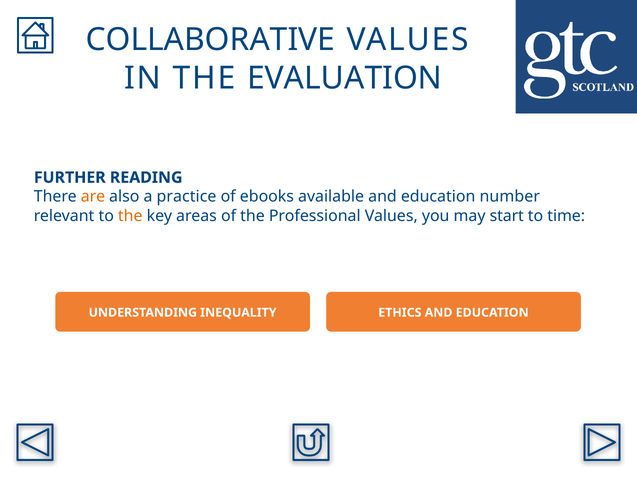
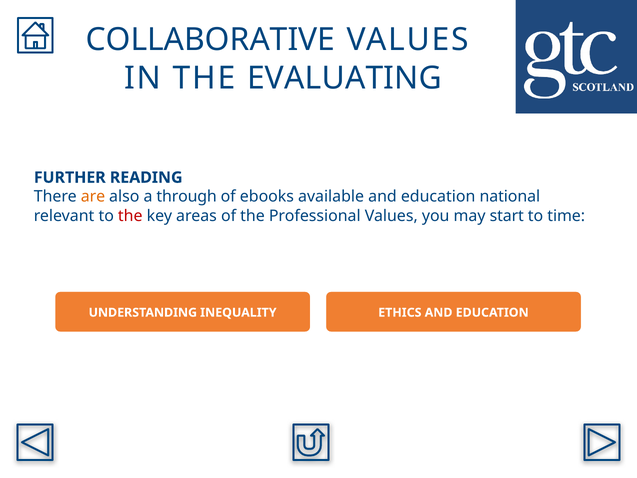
EVALUATION: EVALUATION -> EVALUATING
practice: practice -> through
number: number -> national
the at (130, 216) colour: orange -> red
